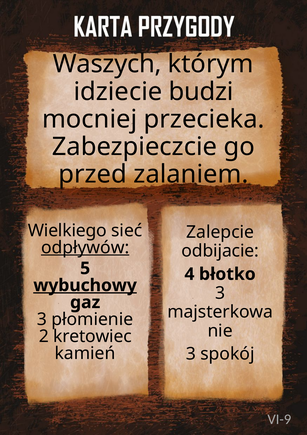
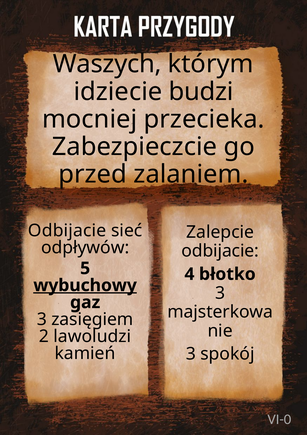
Wielkiego at (67, 231): Wielkiego -> Odbijacie
odpływów underline: present -> none
płomienie: płomienie -> zasięgiem
kretowiec: kretowiec -> lawoludzi
VI-9: VI-9 -> VI-0
